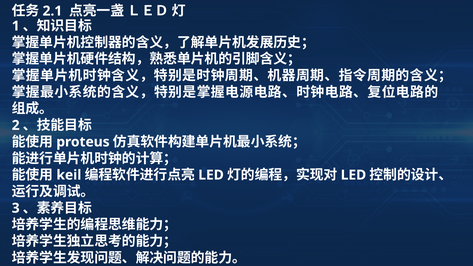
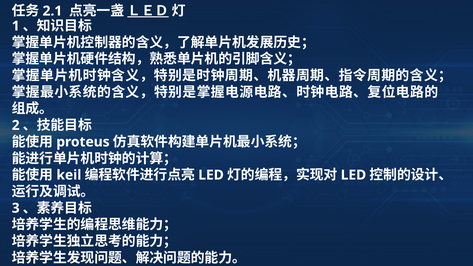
ＬＥＤ underline: none -> present
